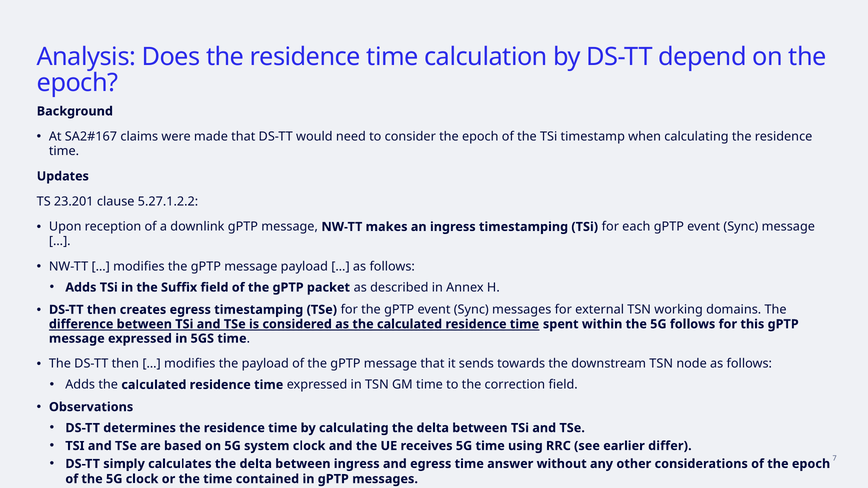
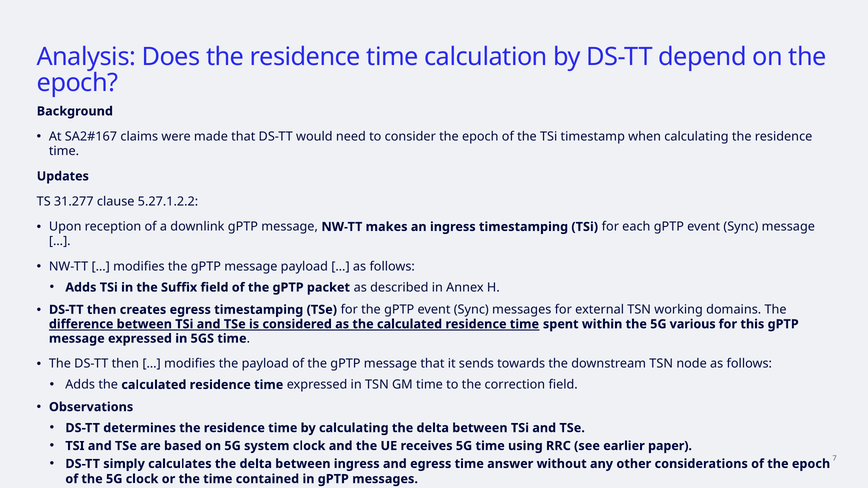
23.201: 23.201 -> 31.277
5G follows: follows -> various
differ: differ -> paper
